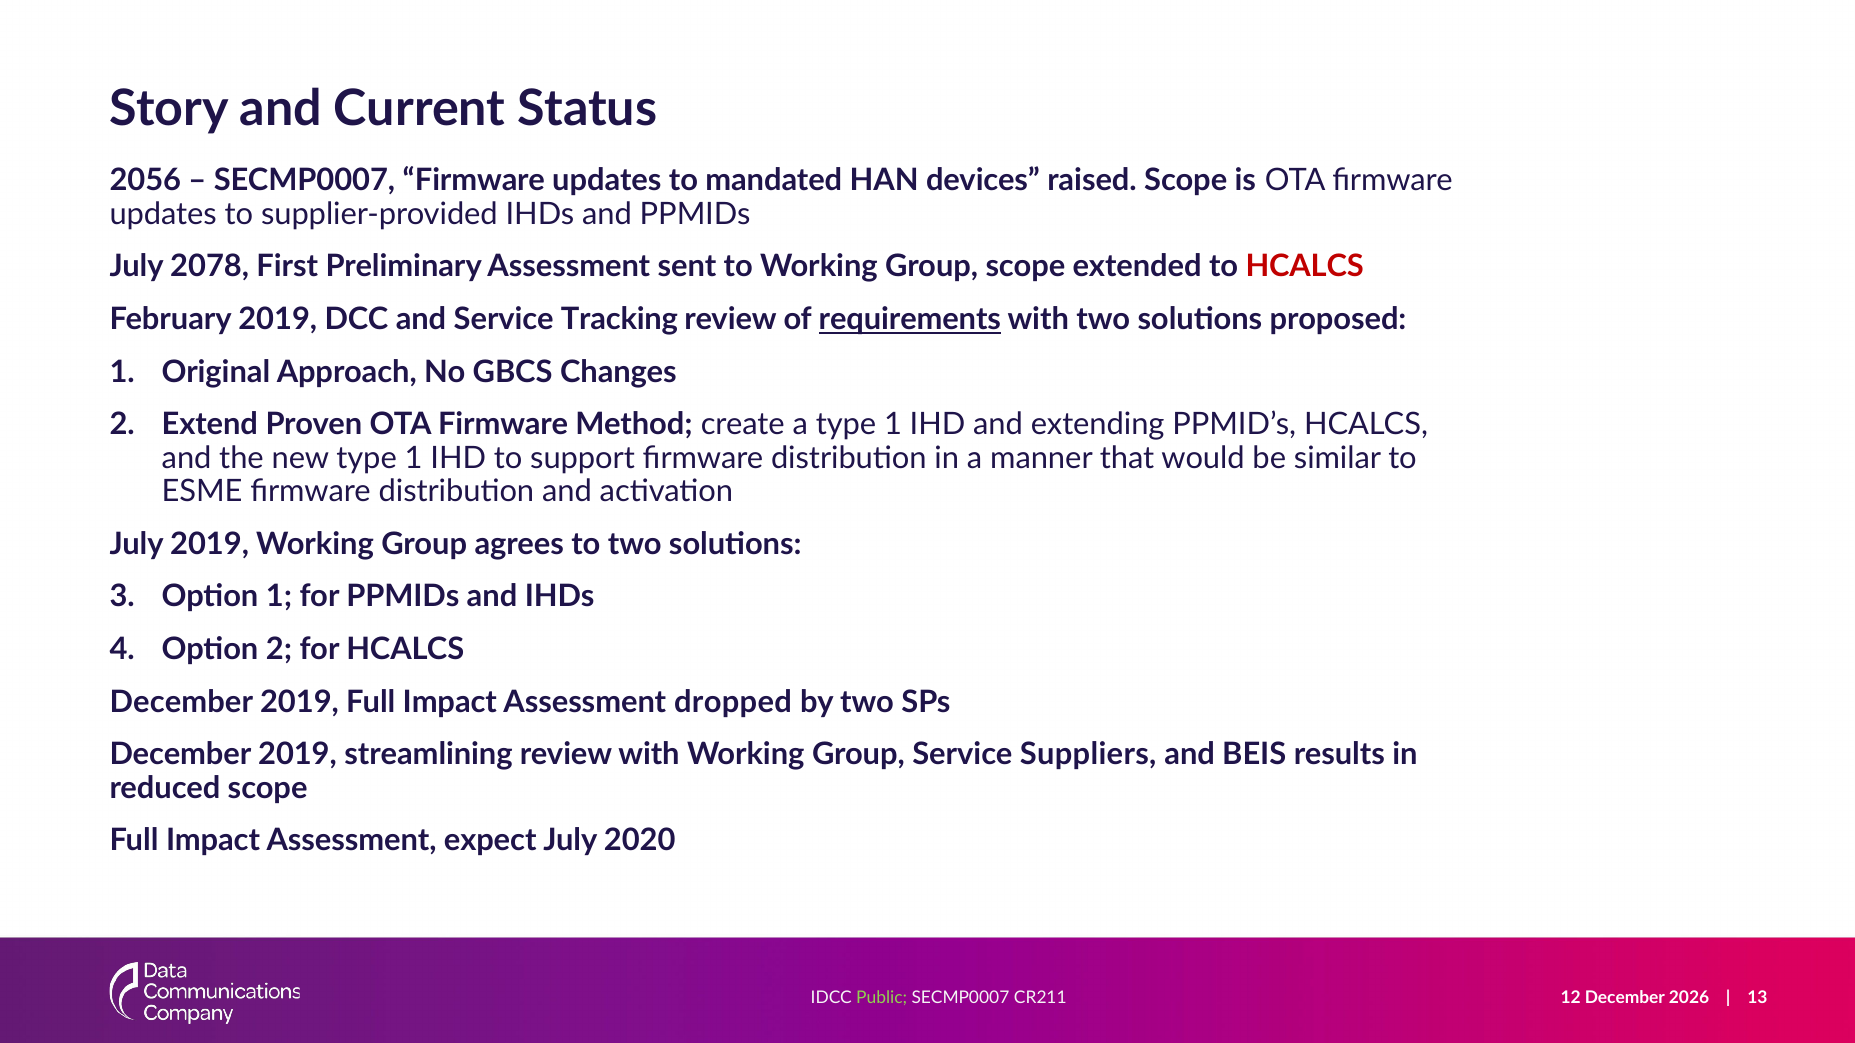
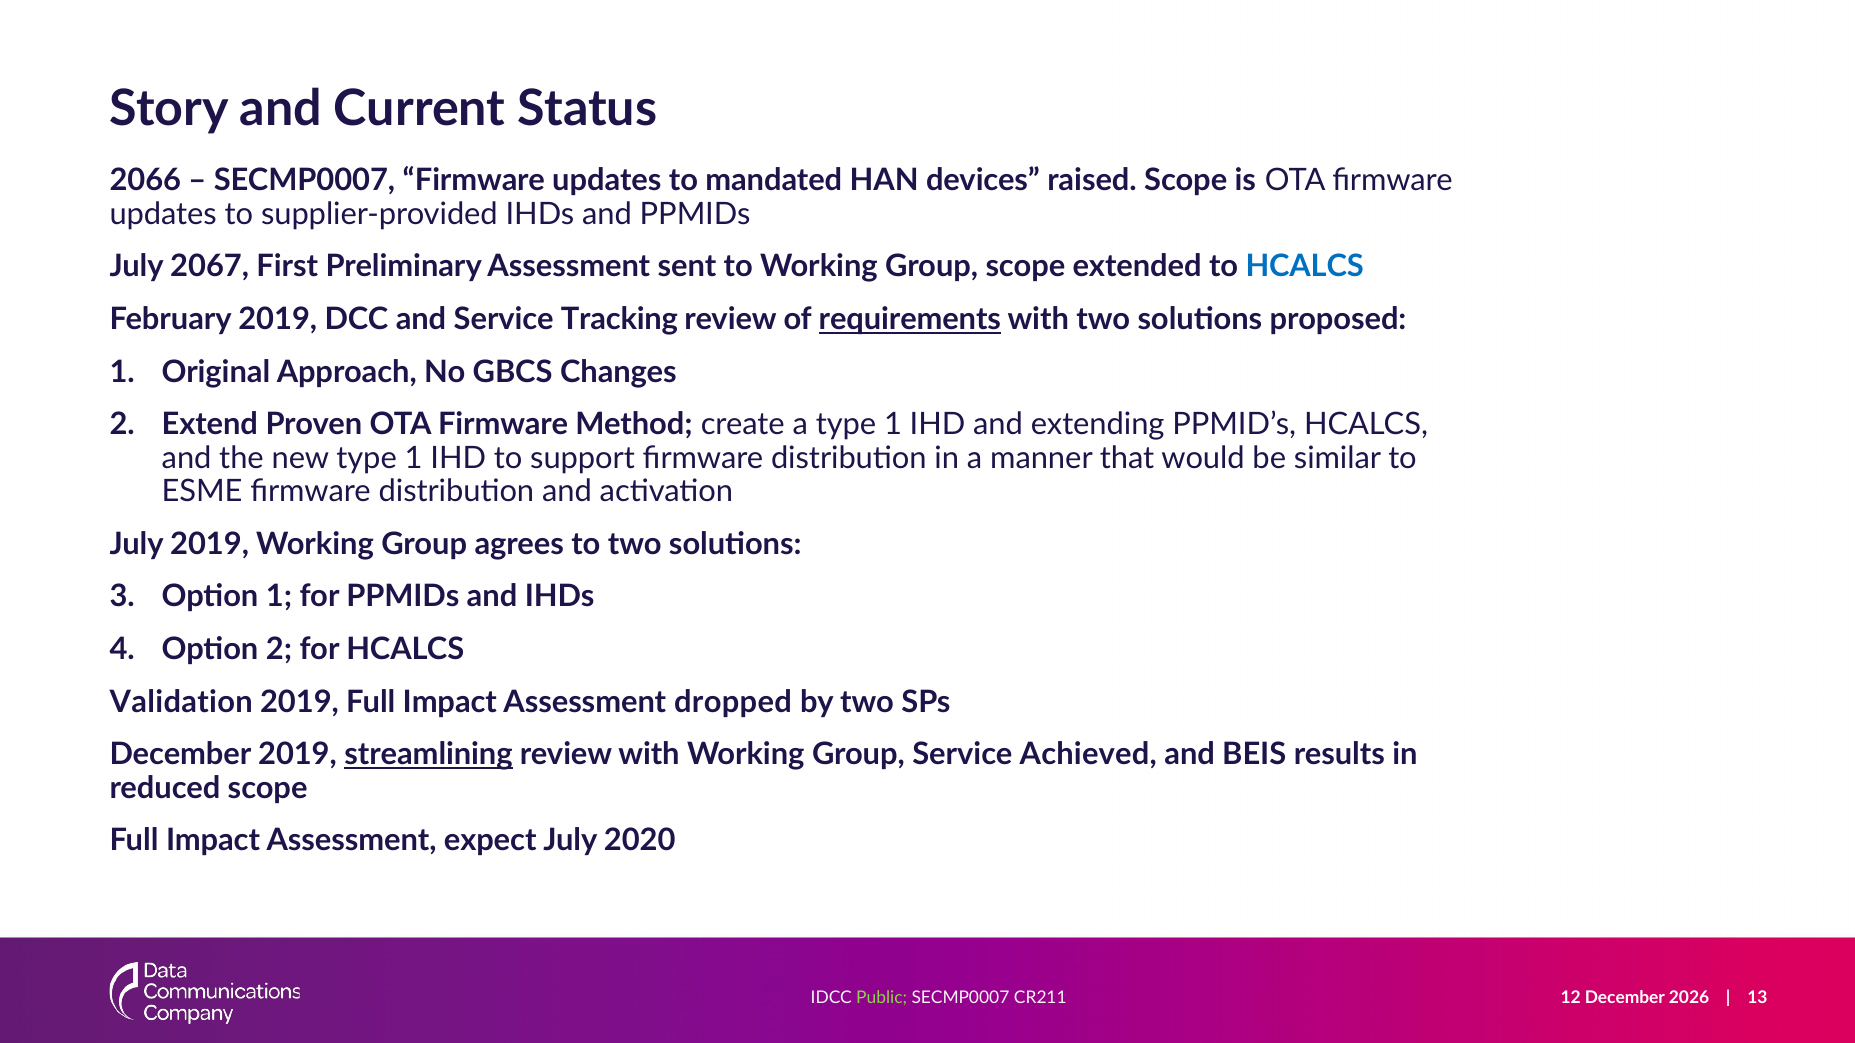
2056: 2056 -> 2066
2078: 2078 -> 2067
HCALCS at (1305, 267) colour: red -> blue
December at (181, 702): December -> Validation
streamlining underline: none -> present
Suppliers: Suppliers -> Achieved
